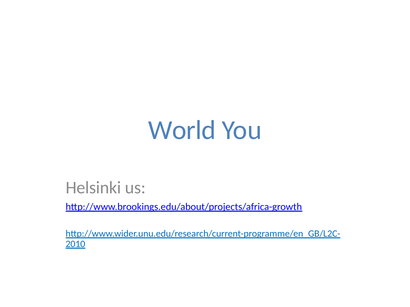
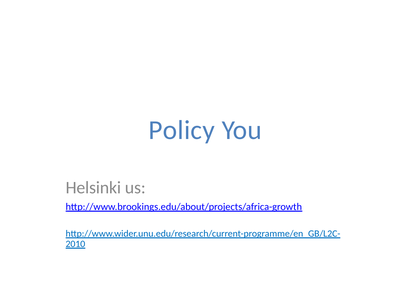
World: World -> Policy
